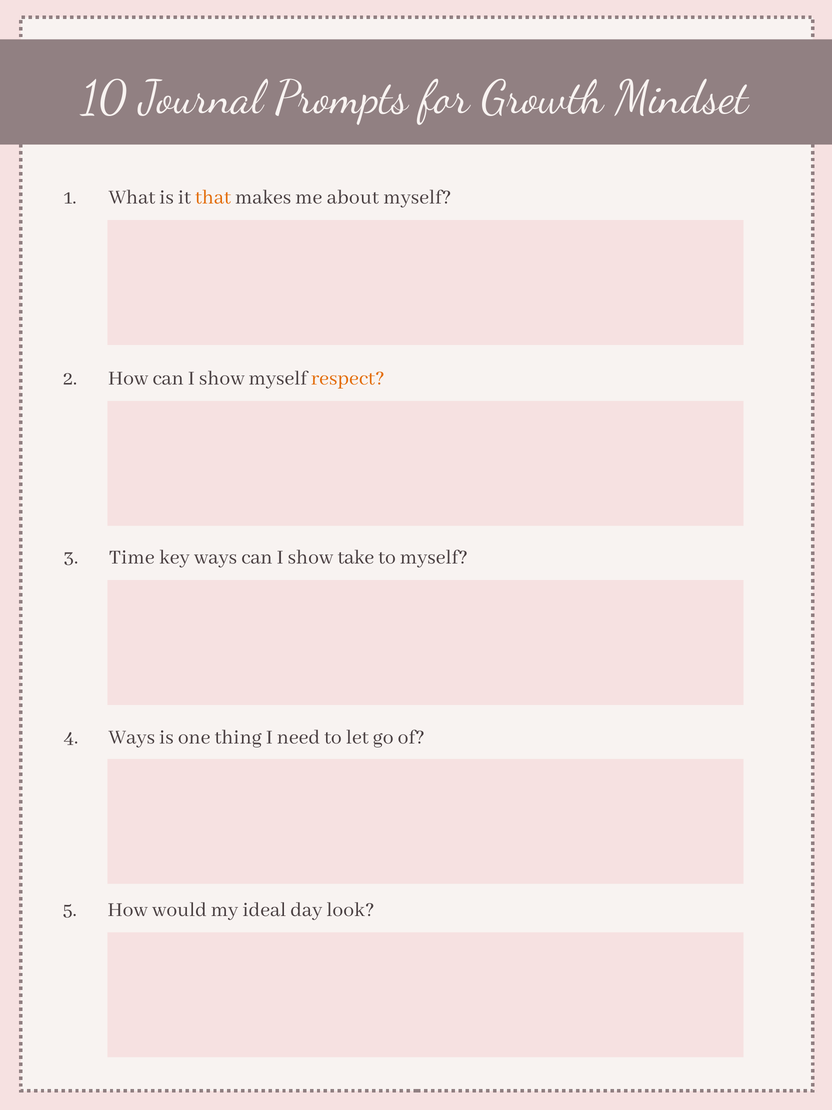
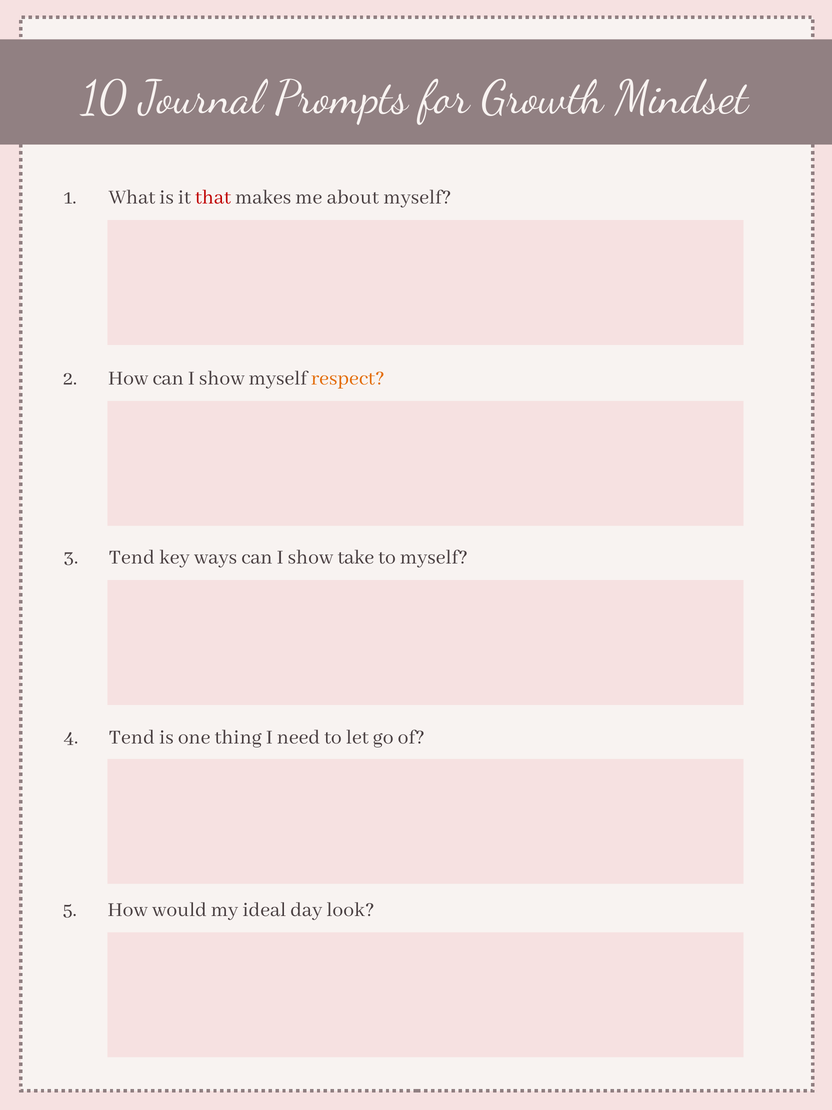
that colour: orange -> red
Time at (132, 556): Time -> Tend
Ways at (132, 736): Ways -> Tend
